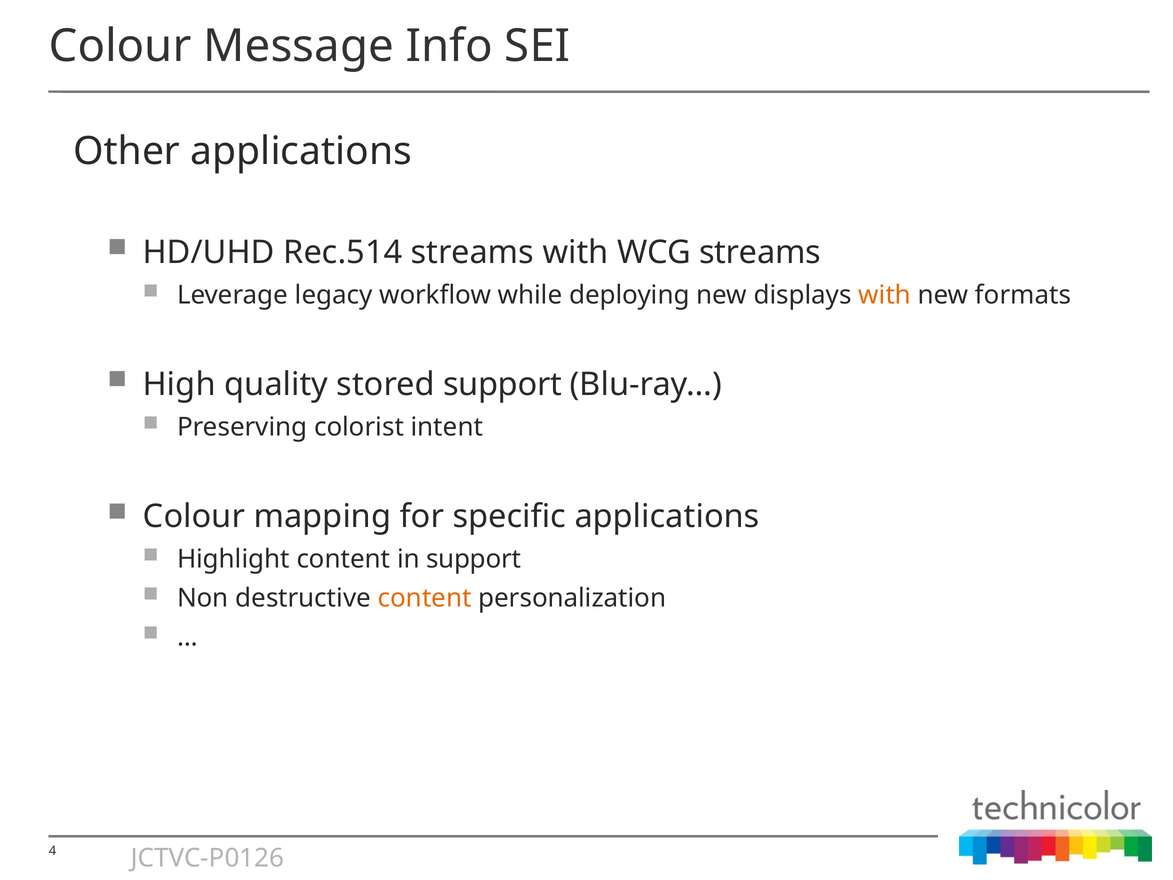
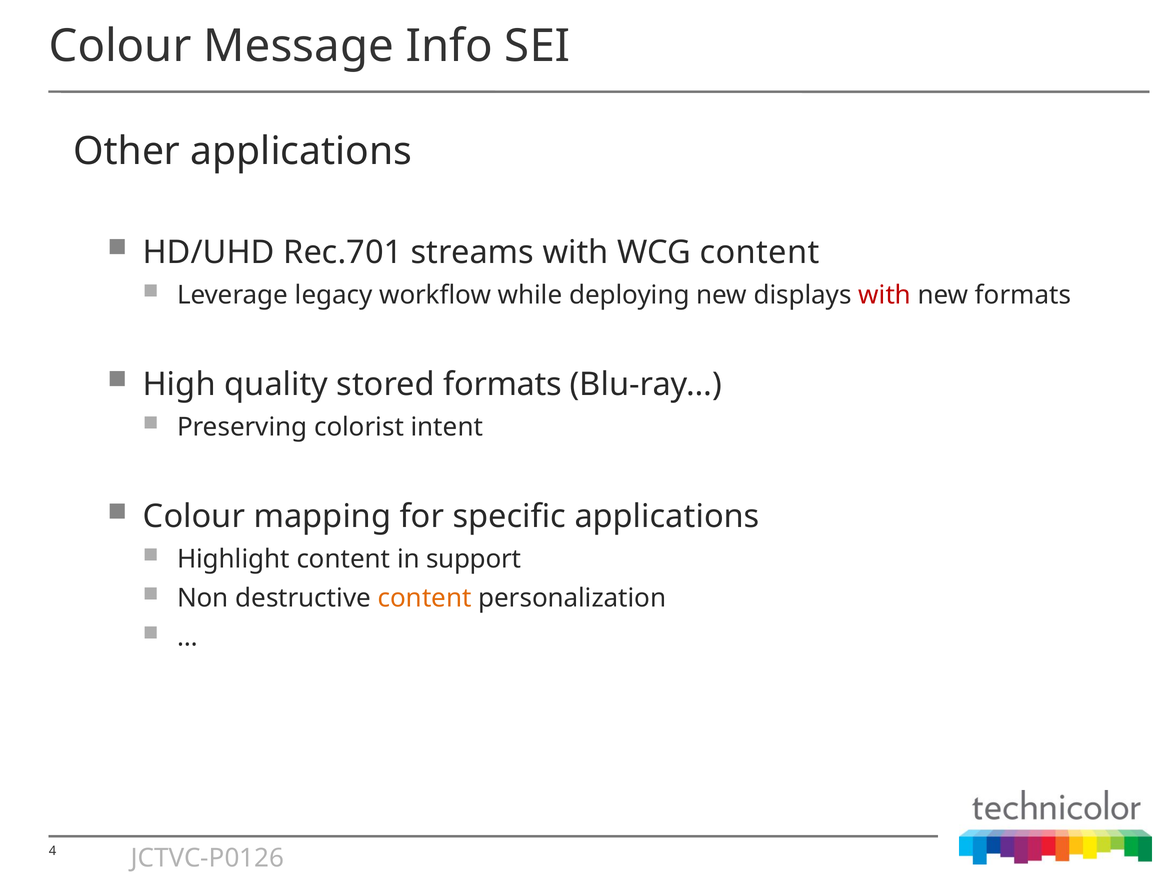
Rec.514: Rec.514 -> Rec.701
WCG streams: streams -> content
with at (885, 295) colour: orange -> red
stored support: support -> formats
